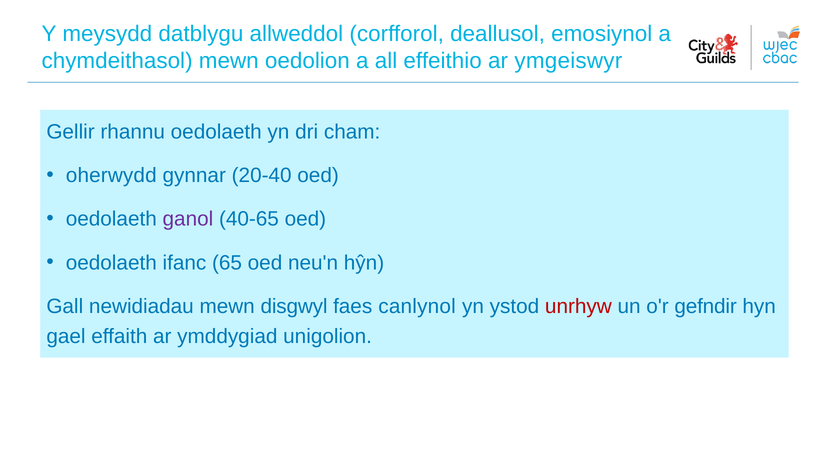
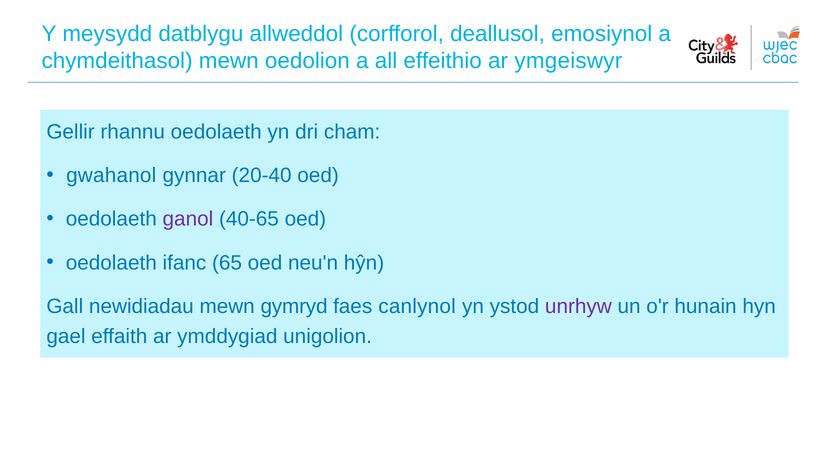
oherwydd: oherwydd -> gwahanol
disgwyl: disgwyl -> gymryd
unrhyw colour: red -> purple
gefndir: gefndir -> hunain
